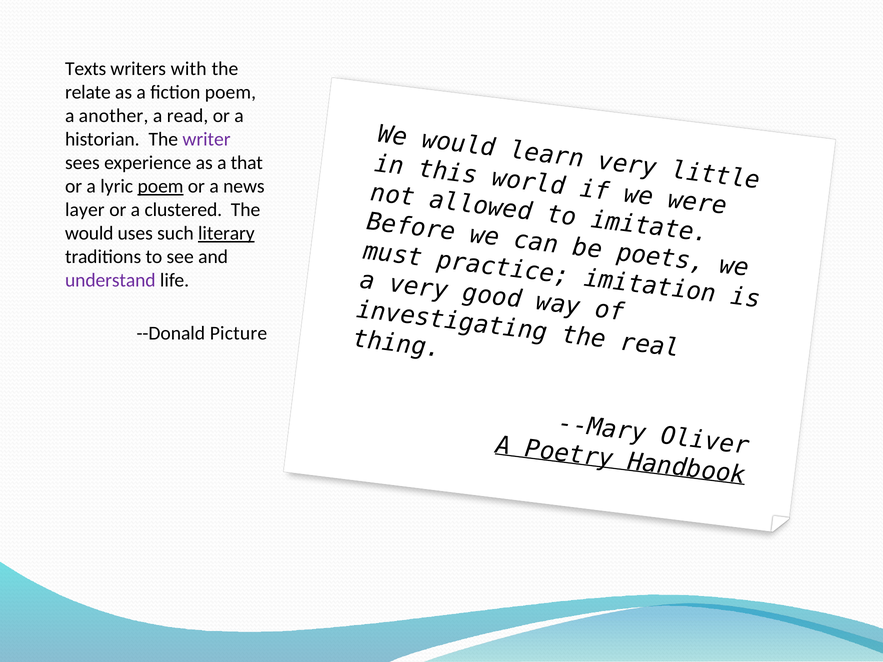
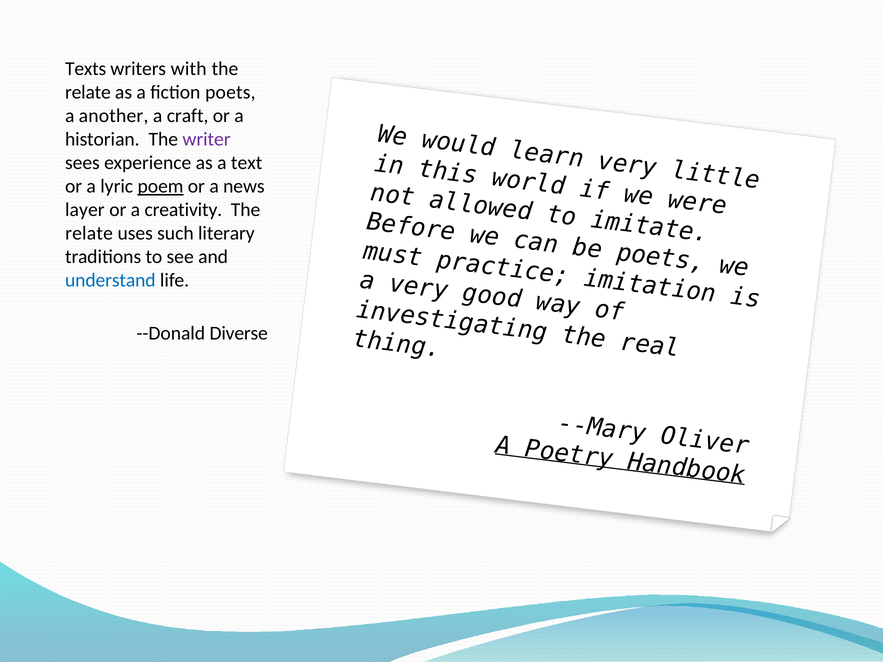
fiction poem: poem -> poets
read: read -> craft
that: that -> text
clustered: clustered -> creativity
would at (89, 233): would -> relate
literary underline: present -> none
understand colour: purple -> blue
Picture: Picture -> Diverse
